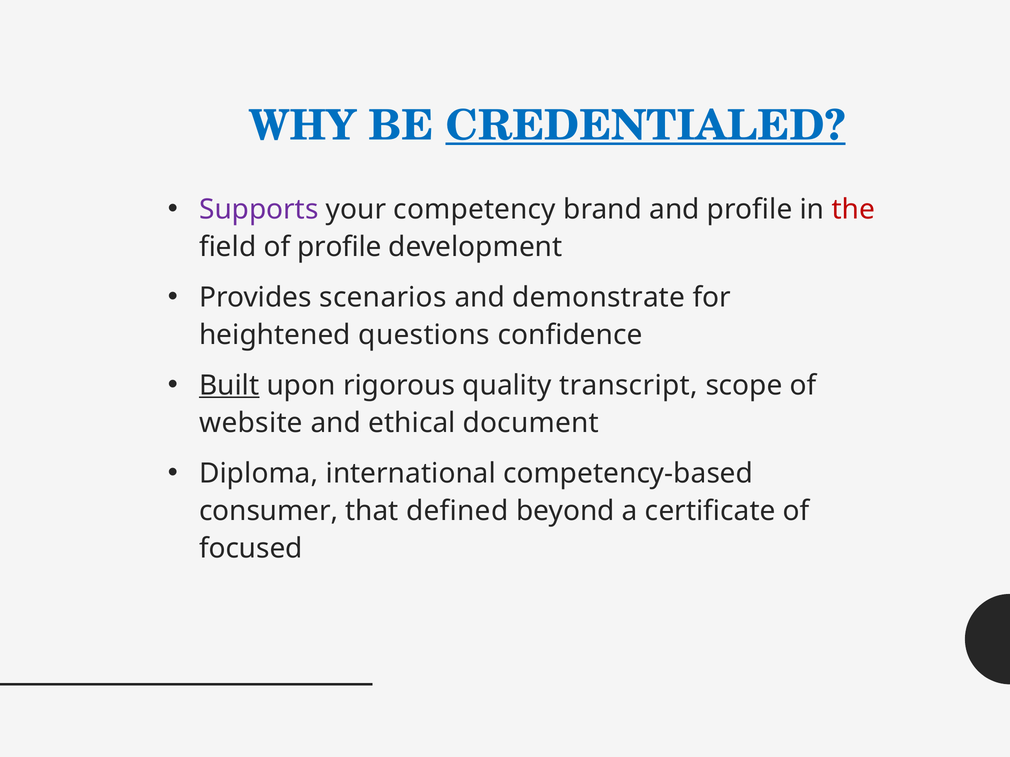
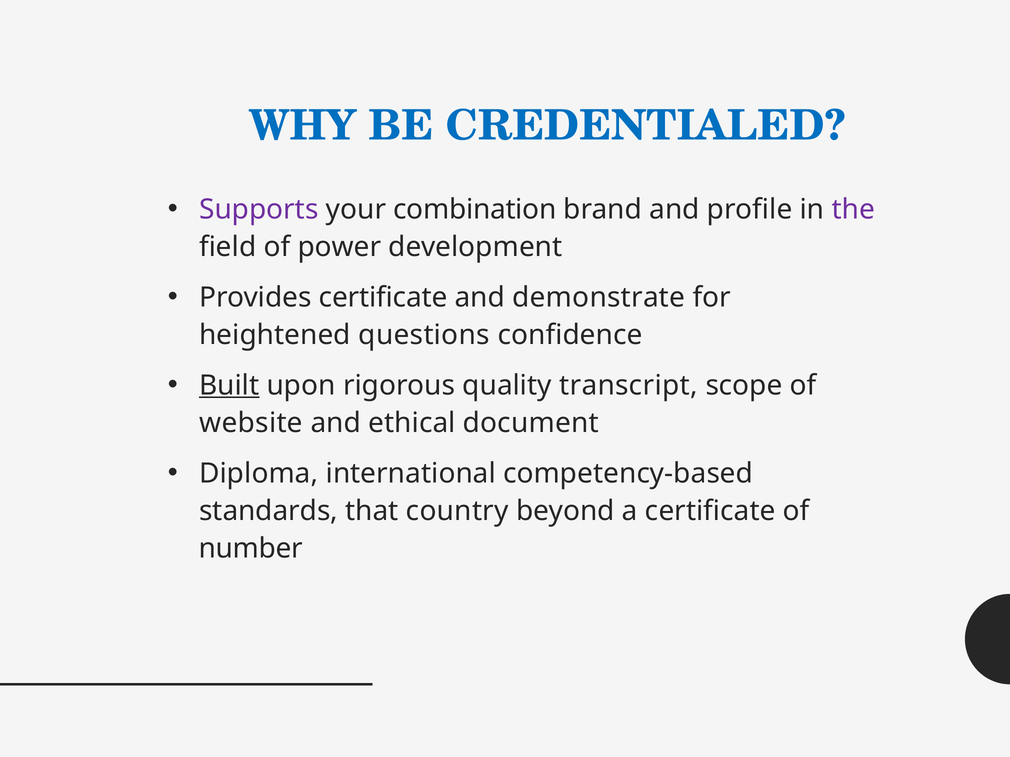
CREDENTIALED underline: present -> none
competency: competency -> combination
the colour: red -> purple
of profile: profile -> power
Provides scenarios: scenarios -> certificate
consumer: consumer -> standards
defined: defined -> country
focused: focused -> number
